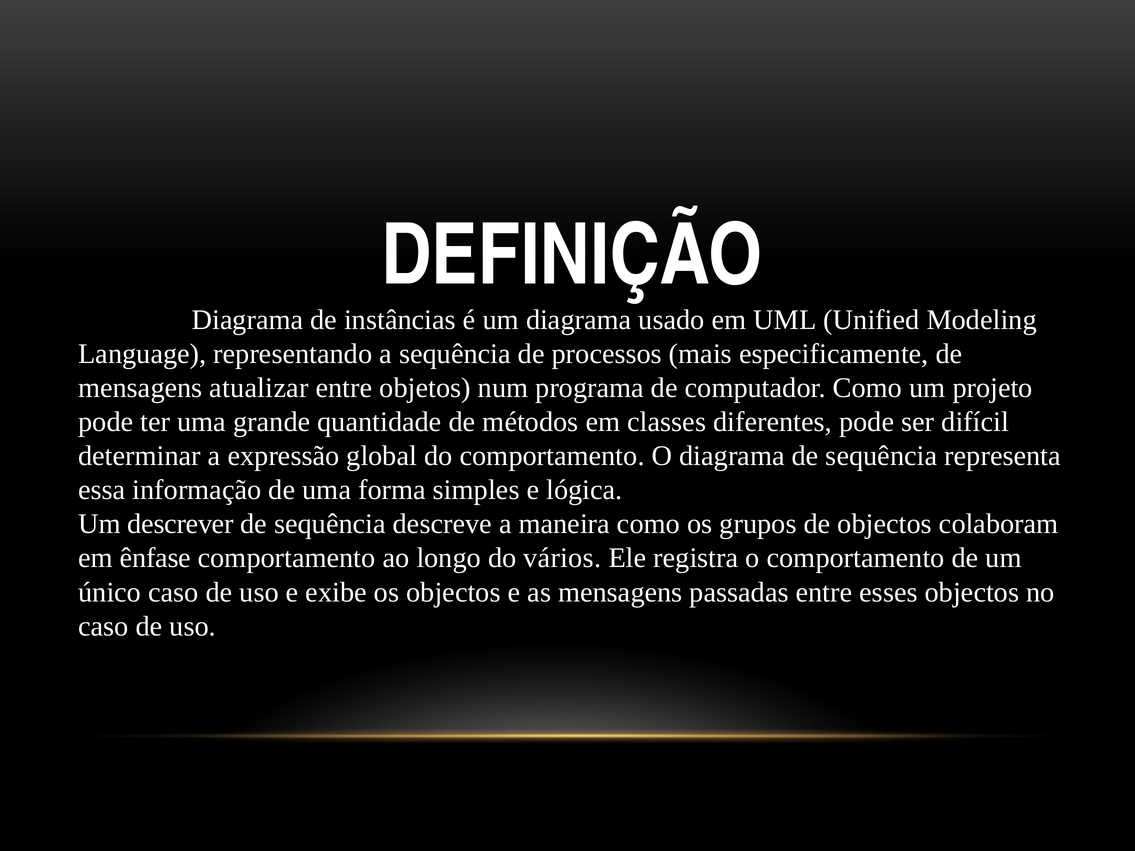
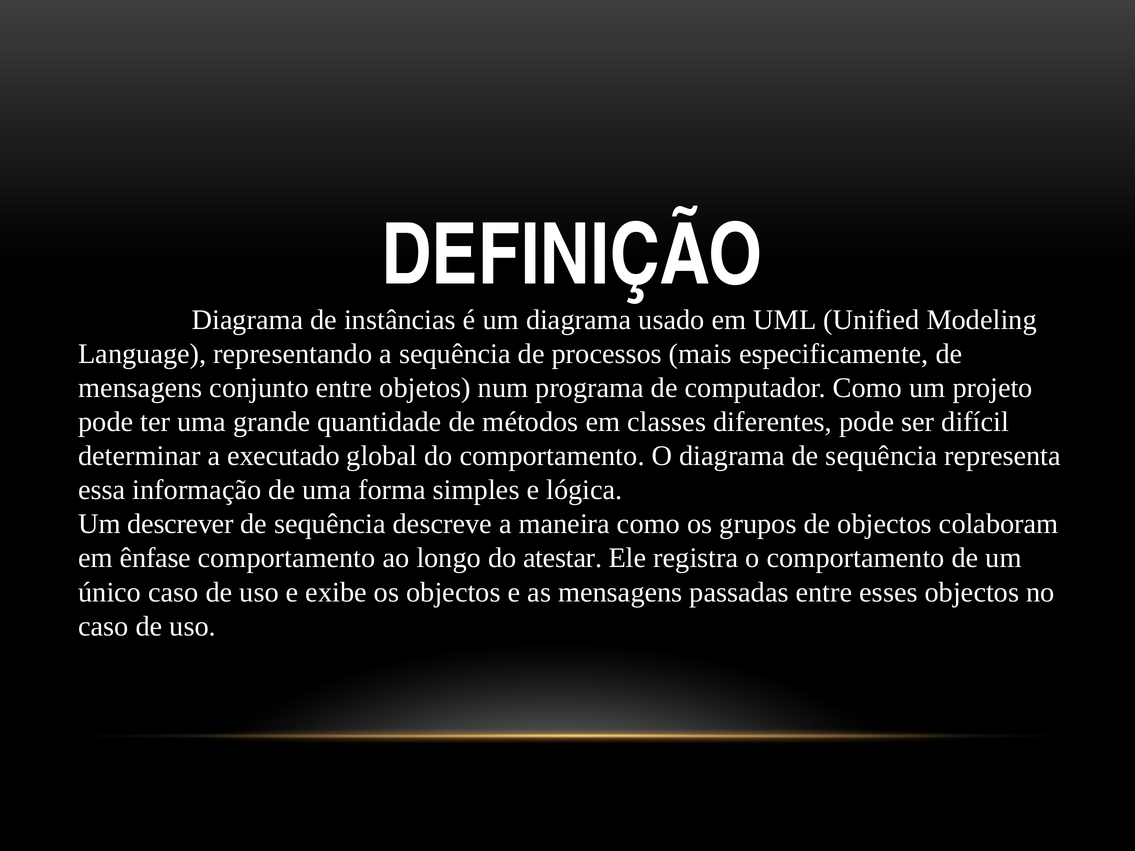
atualizar: atualizar -> conjunto
expressão: expressão -> executado
vários: vários -> atestar
